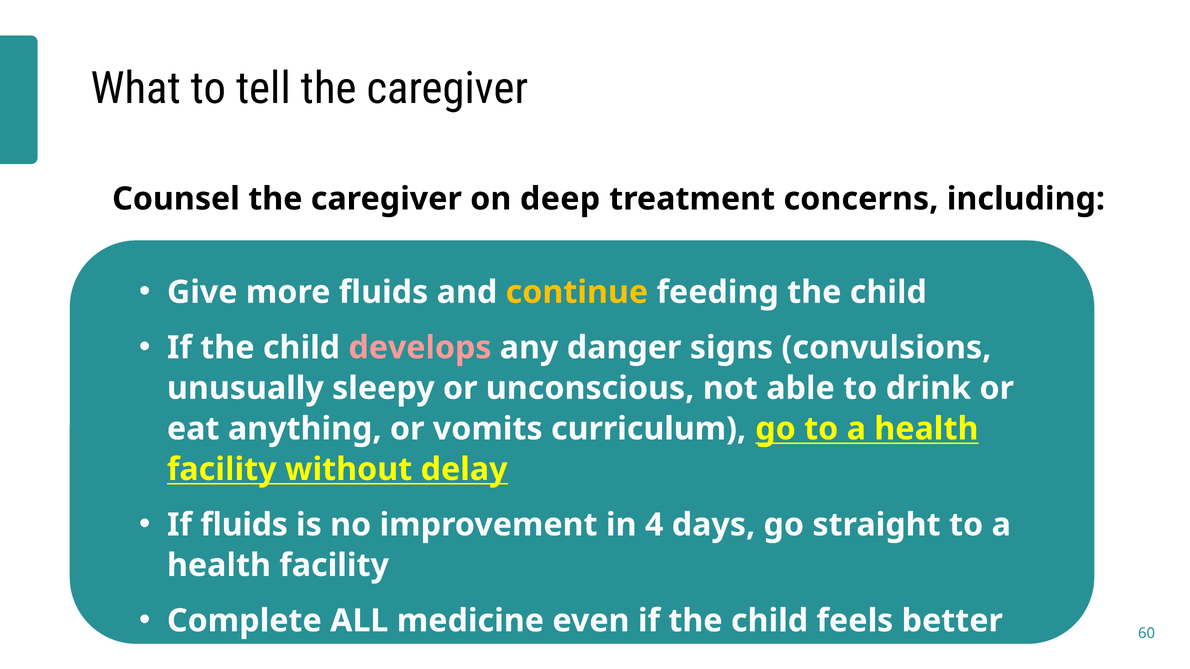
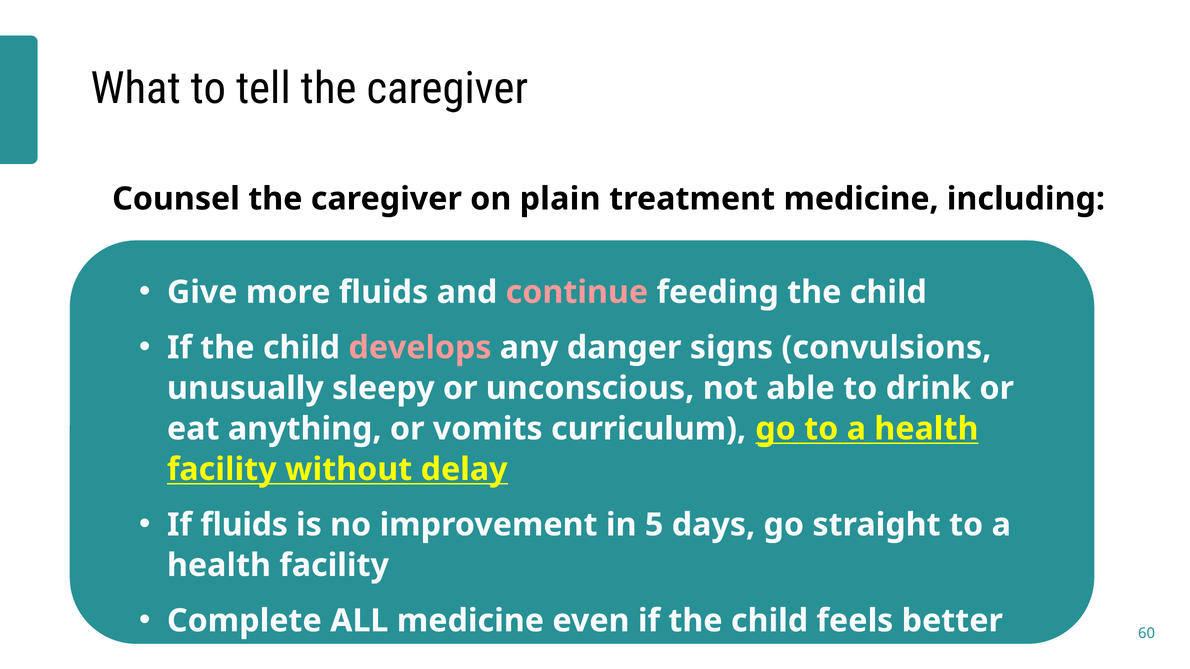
deep: deep -> plain
treatment concerns: concerns -> medicine
continue colour: yellow -> pink
4: 4 -> 5
